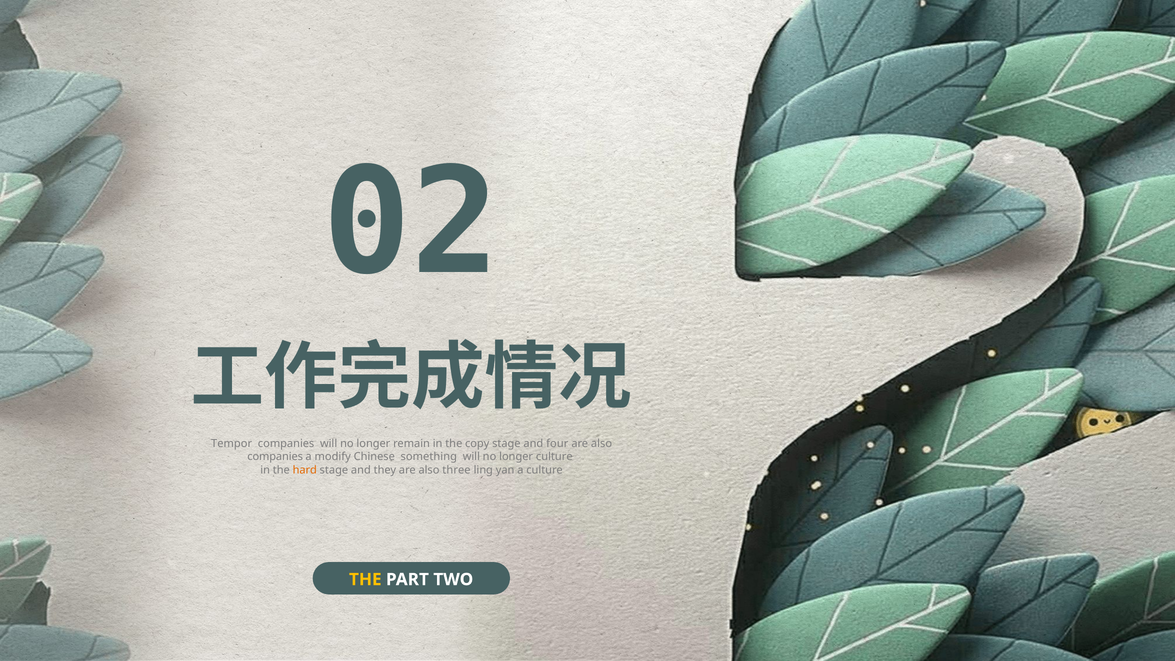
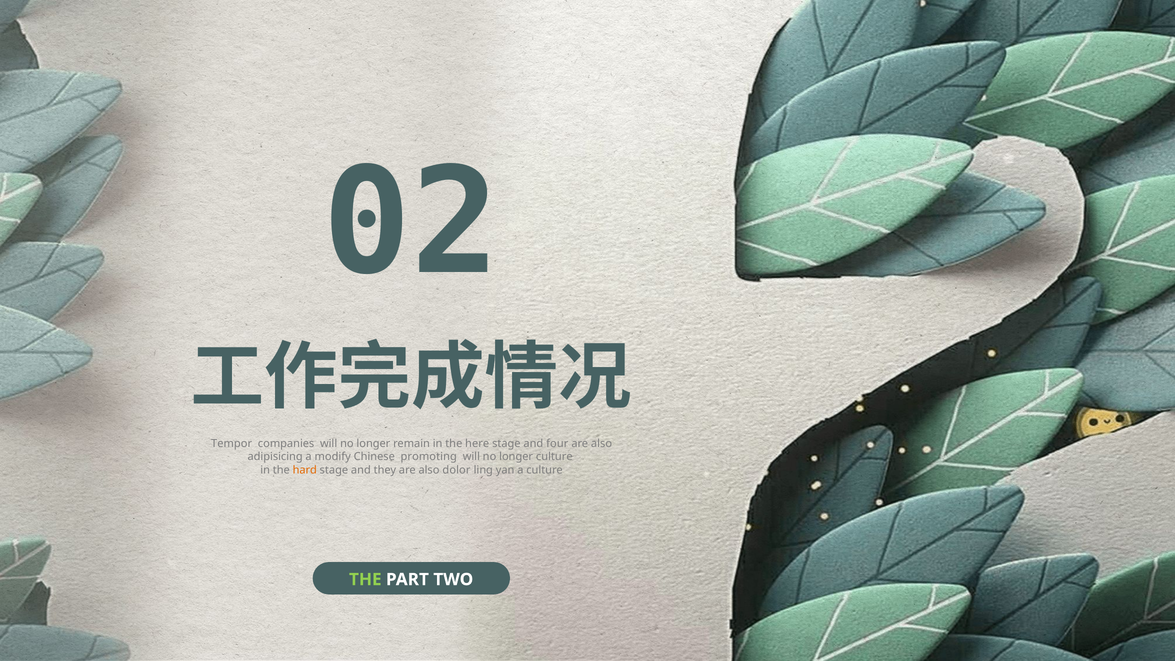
copy: copy -> here
companies at (275, 457): companies -> adipisicing
something: something -> promoting
three: three -> dolor
THE at (365, 579) colour: yellow -> light green
